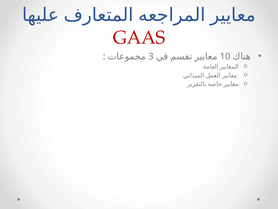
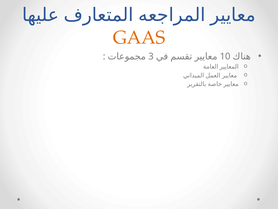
GAAS colour: red -> orange
